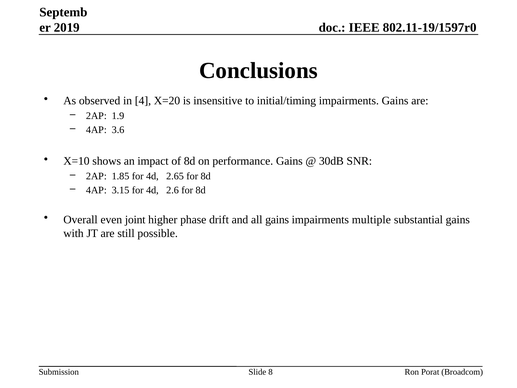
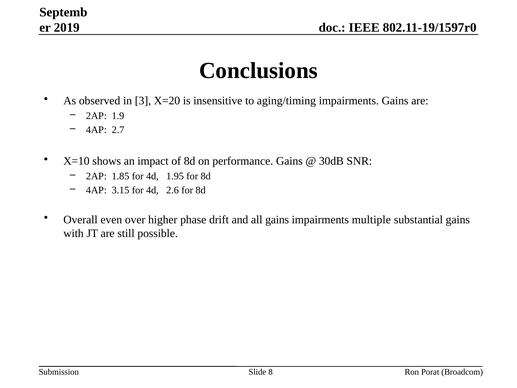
4: 4 -> 3
initial/timing: initial/timing -> aging/timing
3.6: 3.6 -> 2.7
2.65: 2.65 -> 1.95
joint: joint -> over
